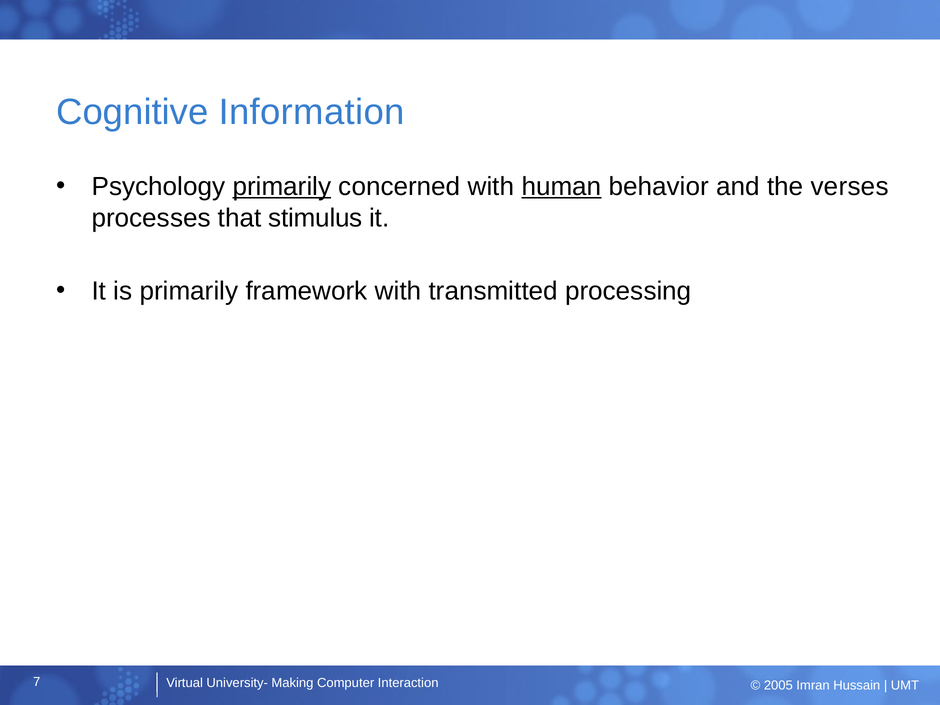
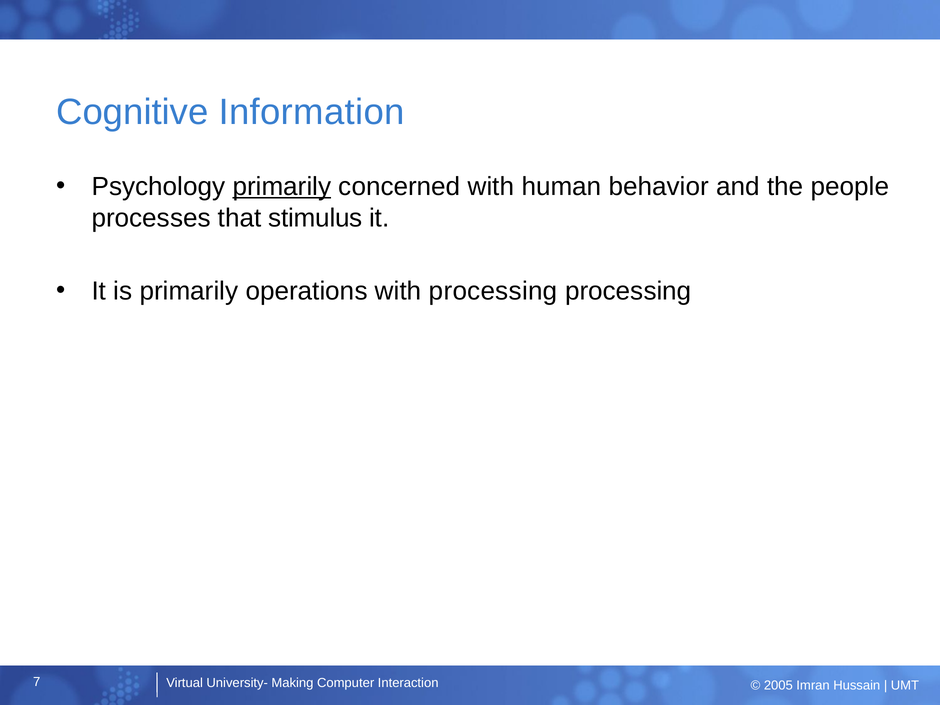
human underline: present -> none
verses: verses -> people
framework: framework -> operations
with transmitted: transmitted -> processing
